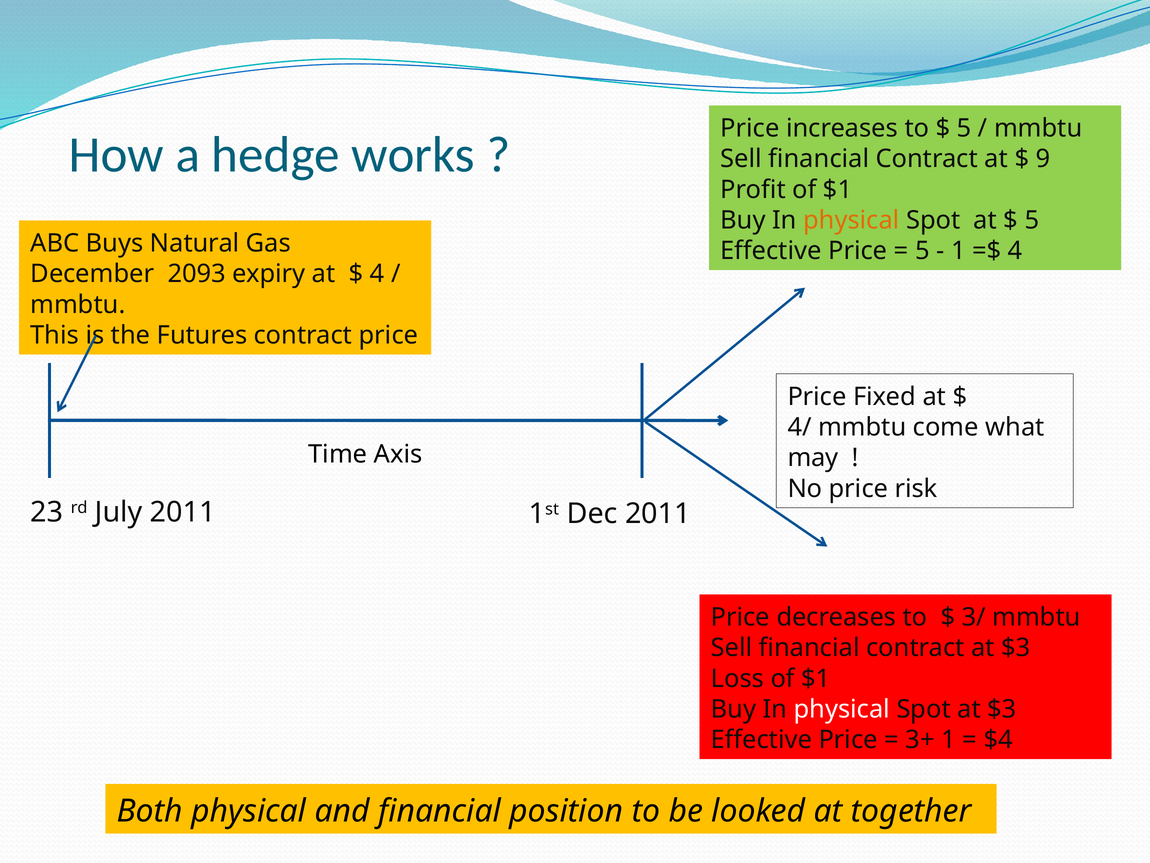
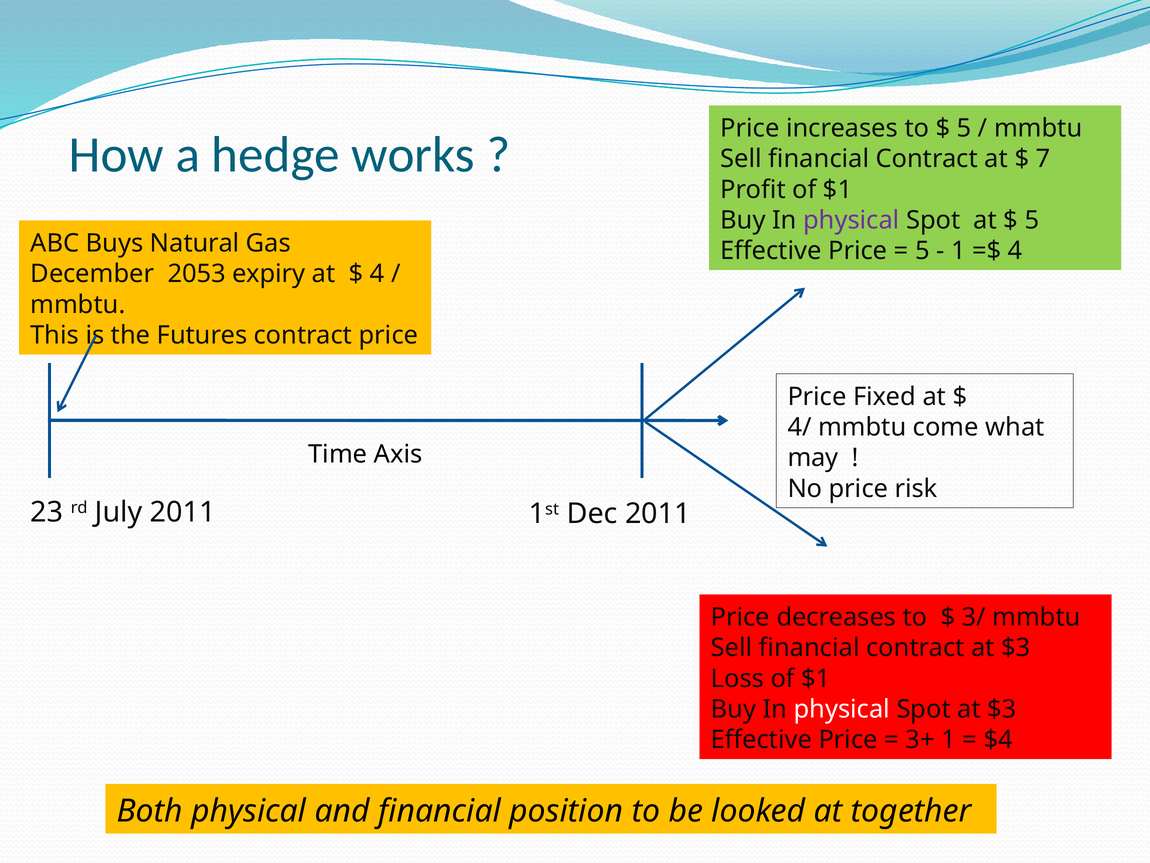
9: 9 -> 7
physical at (851, 220) colour: orange -> purple
2093: 2093 -> 2053
